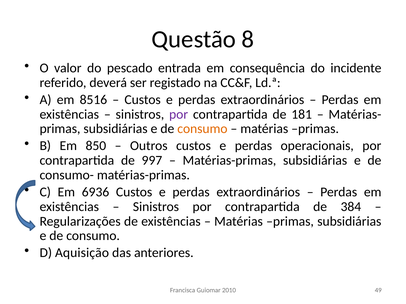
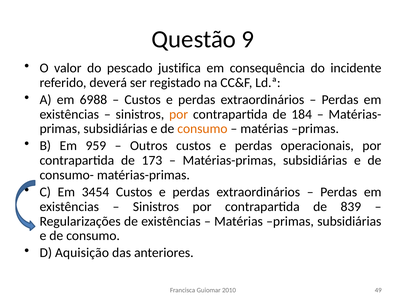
8: 8 -> 9
entrada: entrada -> justifica
8516: 8516 -> 6988
por at (179, 114) colour: purple -> orange
181: 181 -> 184
850: 850 -> 959
997: 997 -> 173
6936: 6936 -> 3454
384: 384 -> 839
